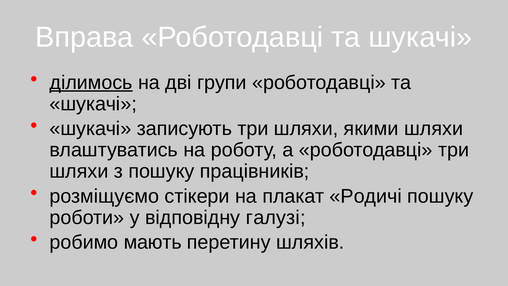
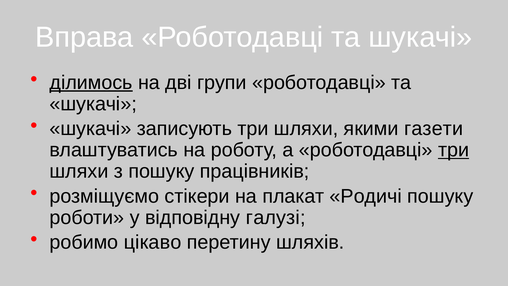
якими шляхи: шляхи -> газети
три at (454, 150) underline: none -> present
мають: мають -> цікаво
